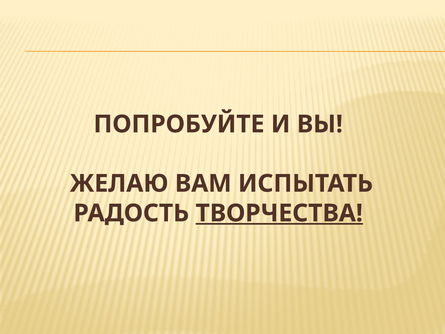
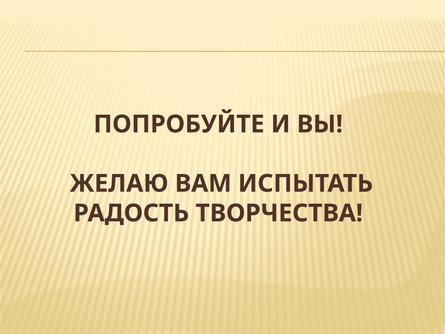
ТВОРЧЕСТВА underline: present -> none
